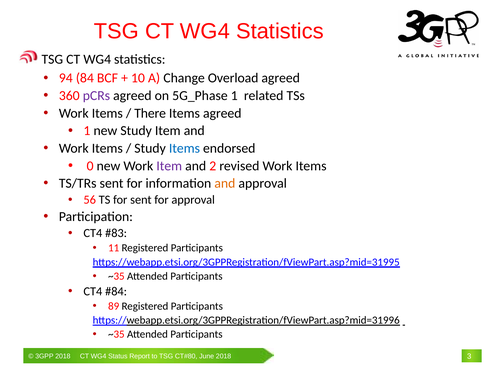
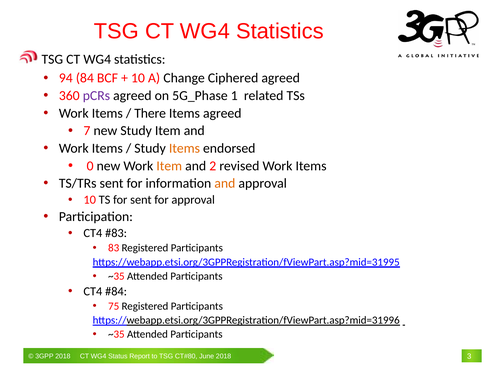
Overload: Overload -> Ciphered
1 at (87, 131): 1 -> 7
Items at (184, 148) colour: blue -> orange
Item at (169, 166) colour: purple -> orange
56 at (90, 200): 56 -> 10
11: 11 -> 83
89: 89 -> 75
